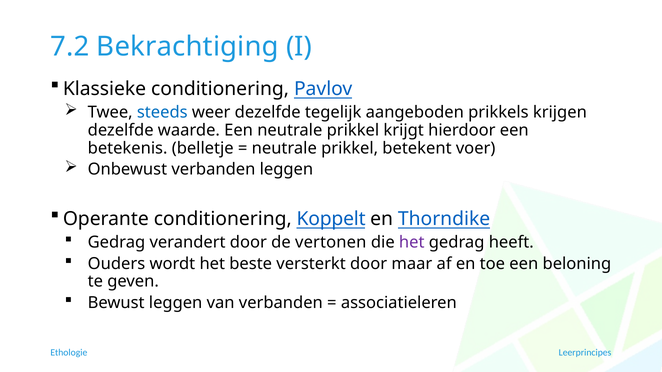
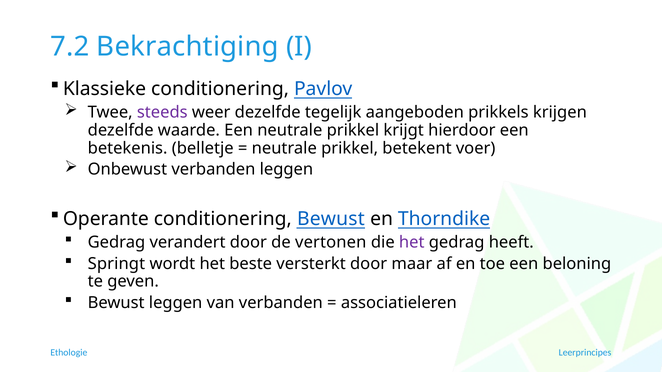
steeds colour: blue -> purple
conditionering Koppelt: Koppelt -> Bewust
Ouders: Ouders -> Springt
